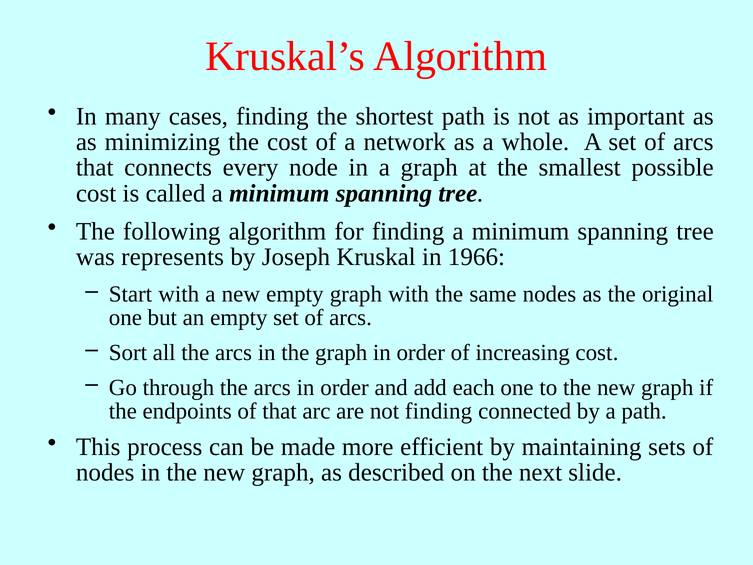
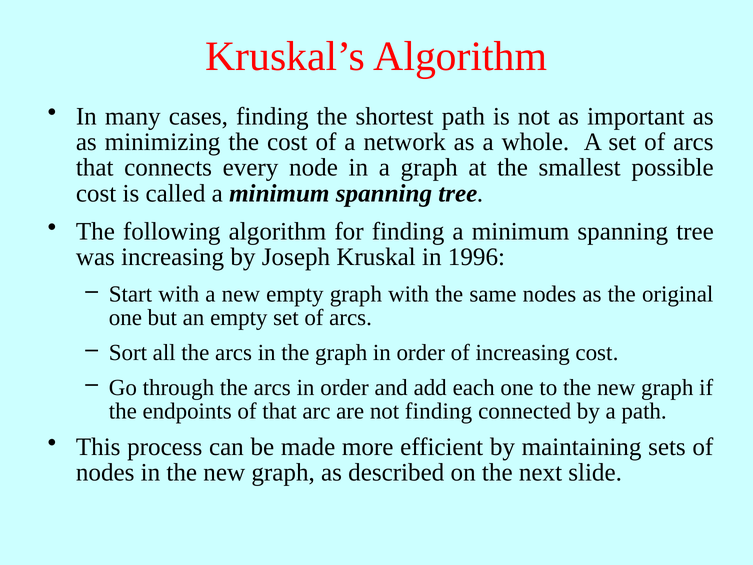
was represents: represents -> increasing
1966: 1966 -> 1996
